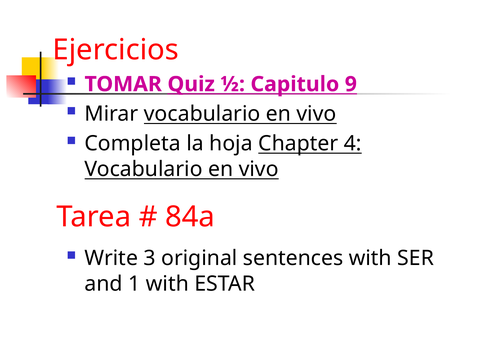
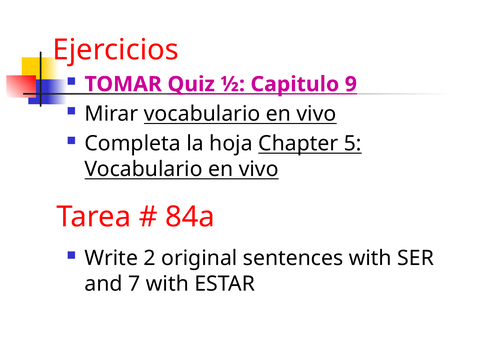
4: 4 -> 5
3: 3 -> 2
1: 1 -> 7
